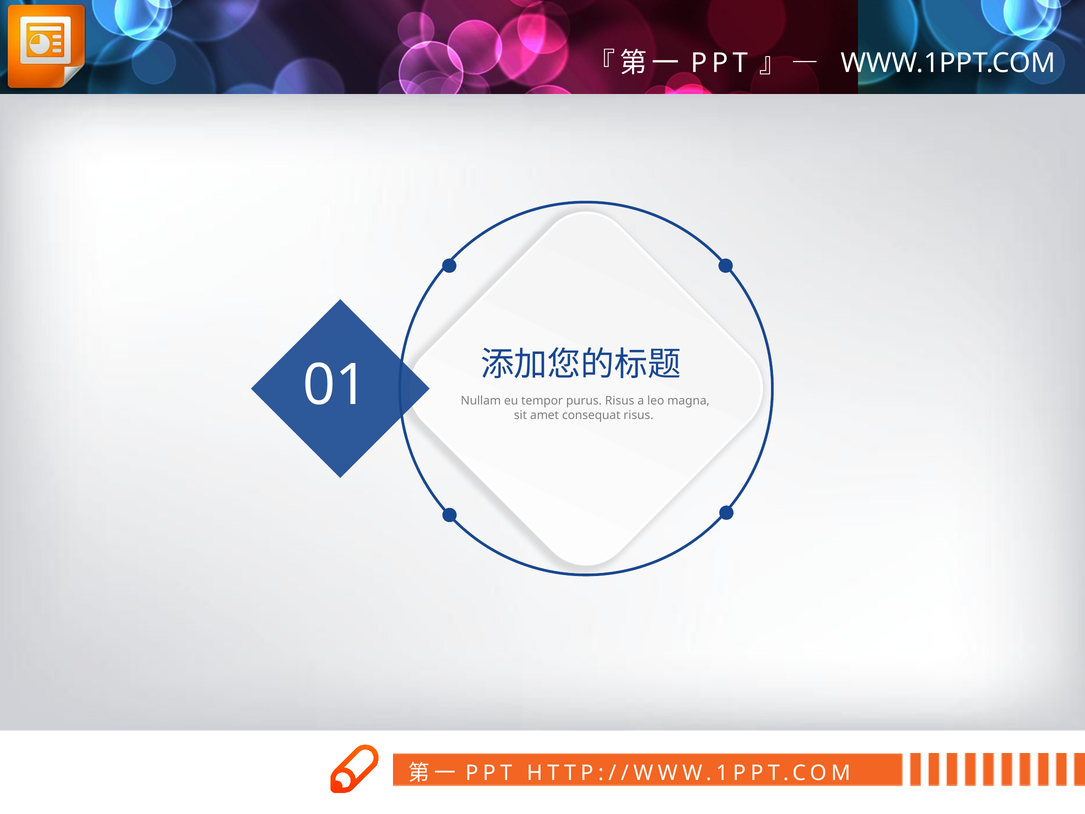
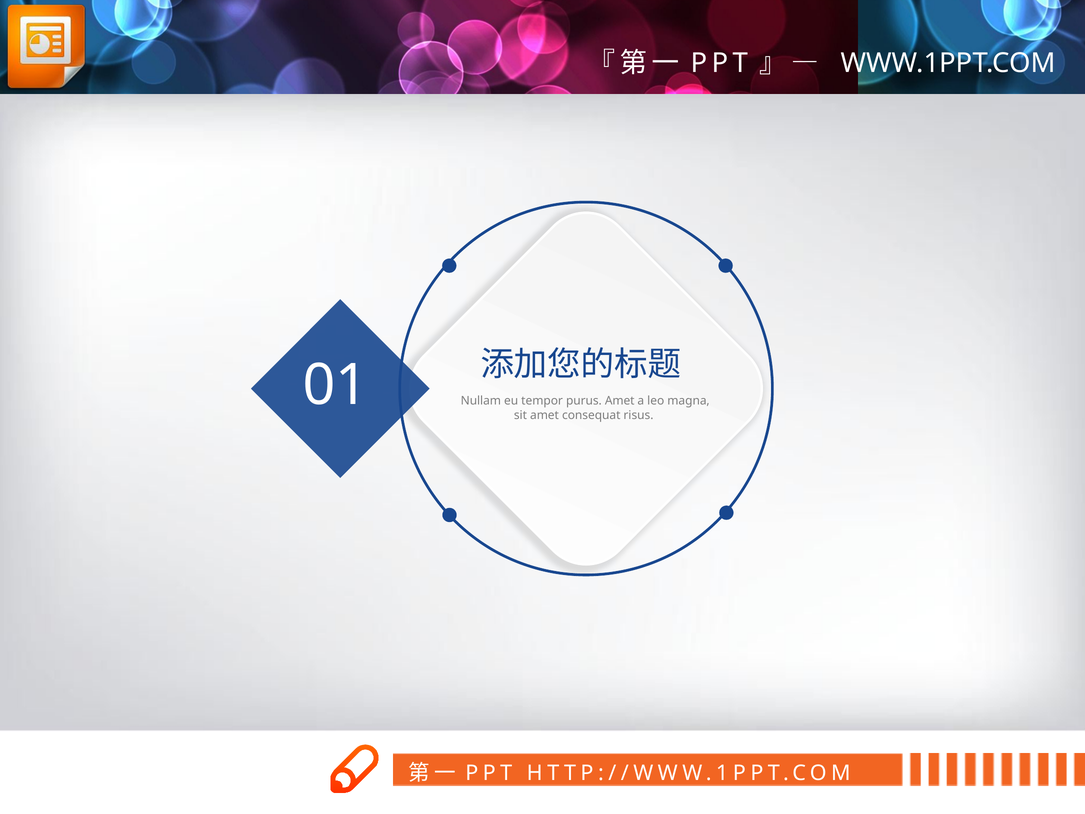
purus Risus: Risus -> Amet
